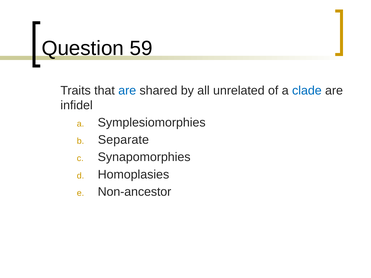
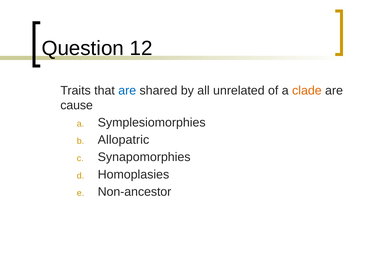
59: 59 -> 12
clade colour: blue -> orange
infidel: infidel -> cause
Separate: Separate -> Allopatric
